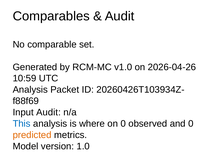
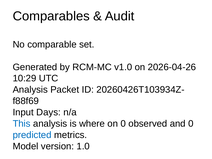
10:59: 10:59 -> 10:29
Input Audit: Audit -> Days
predicted colour: orange -> blue
